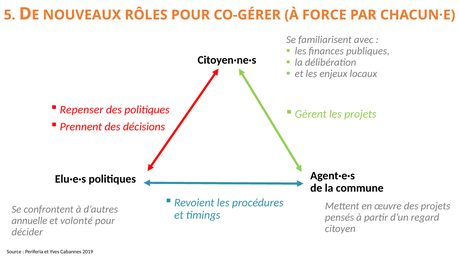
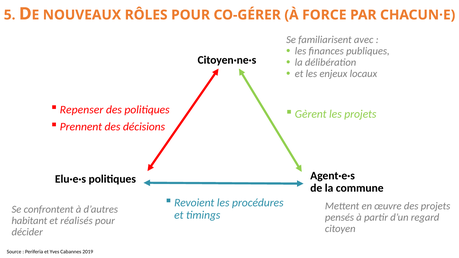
annuelle: annuelle -> habitant
volonté: volonté -> réalisés
